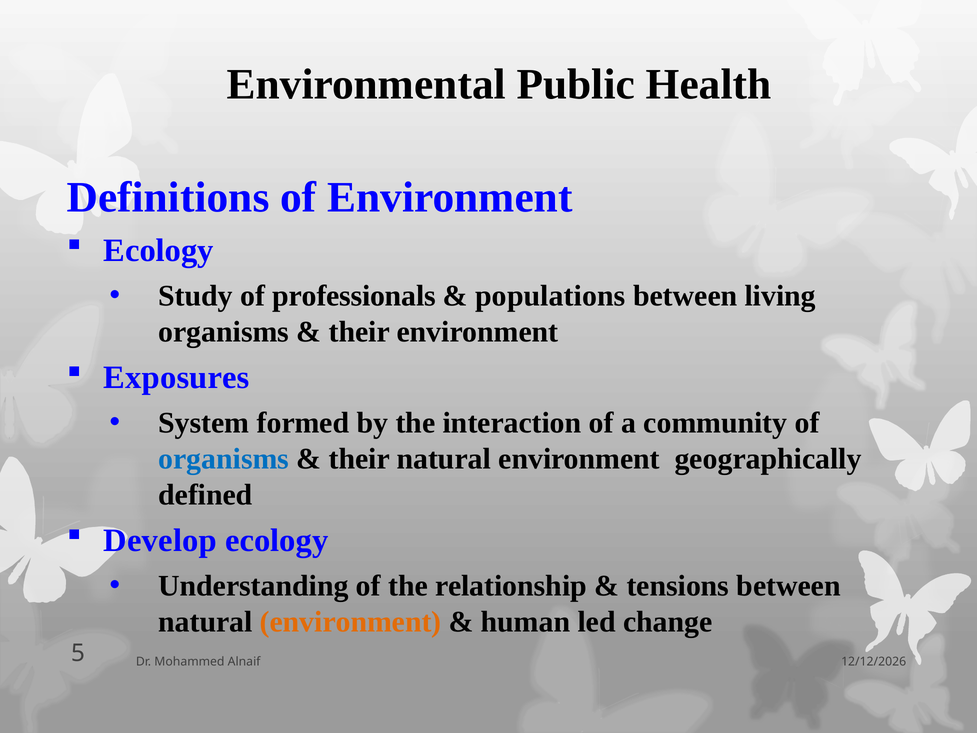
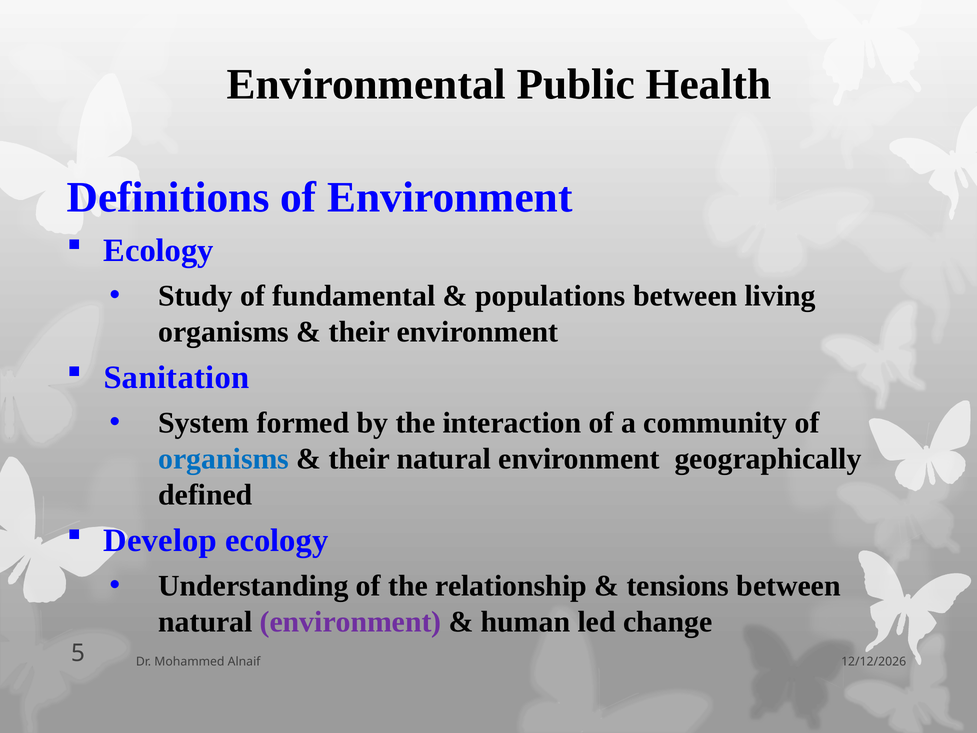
professionals: professionals -> fundamental
Exposures: Exposures -> Sanitation
environment at (351, 622) colour: orange -> purple
